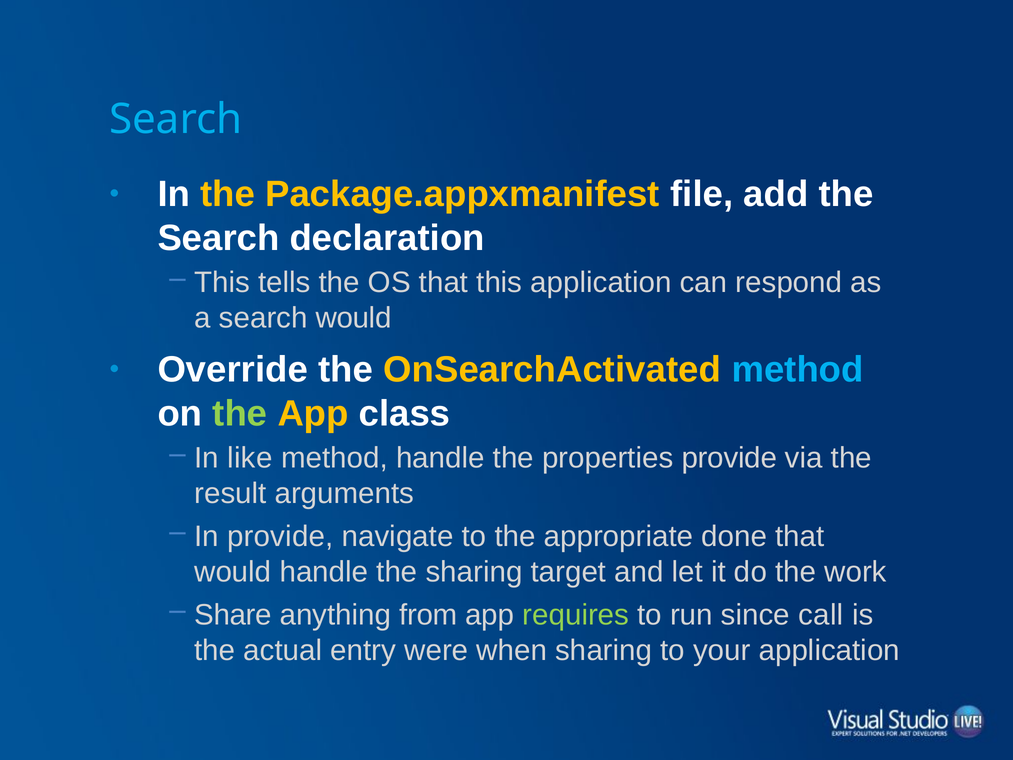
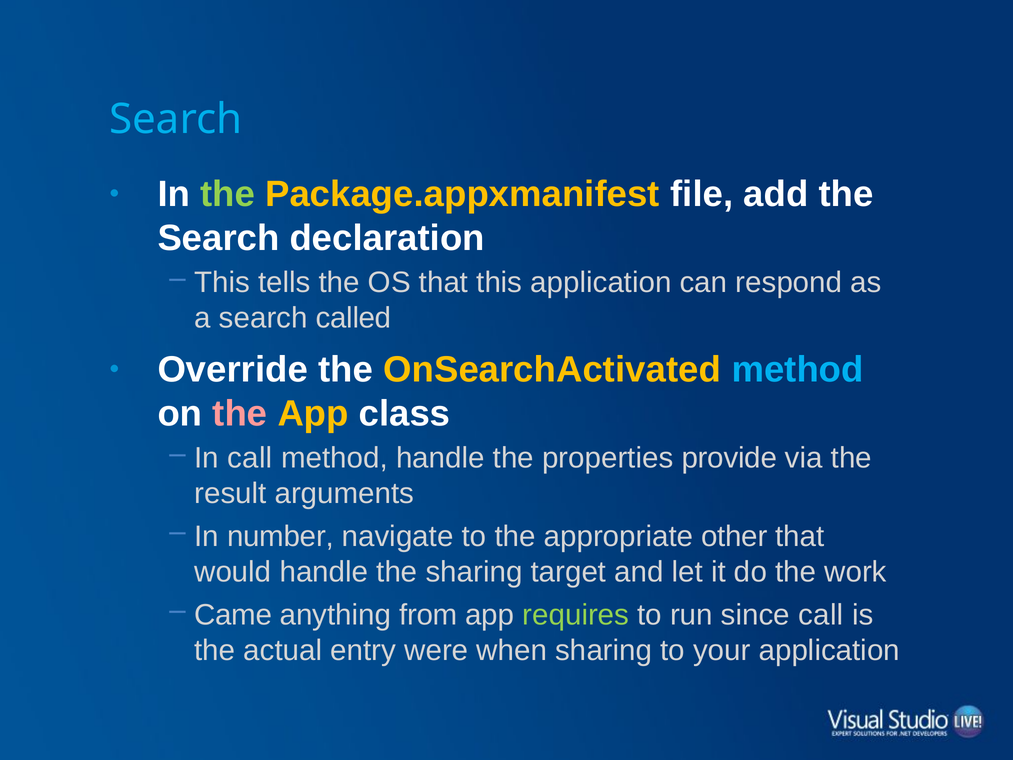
the at (228, 194) colour: yellow -> light green
search would: would -> called
the at (240, 413) colour: light green -> pink
In like: like -> call
In provide: provide -> number
done: done -> other
Share: Share -> Came
